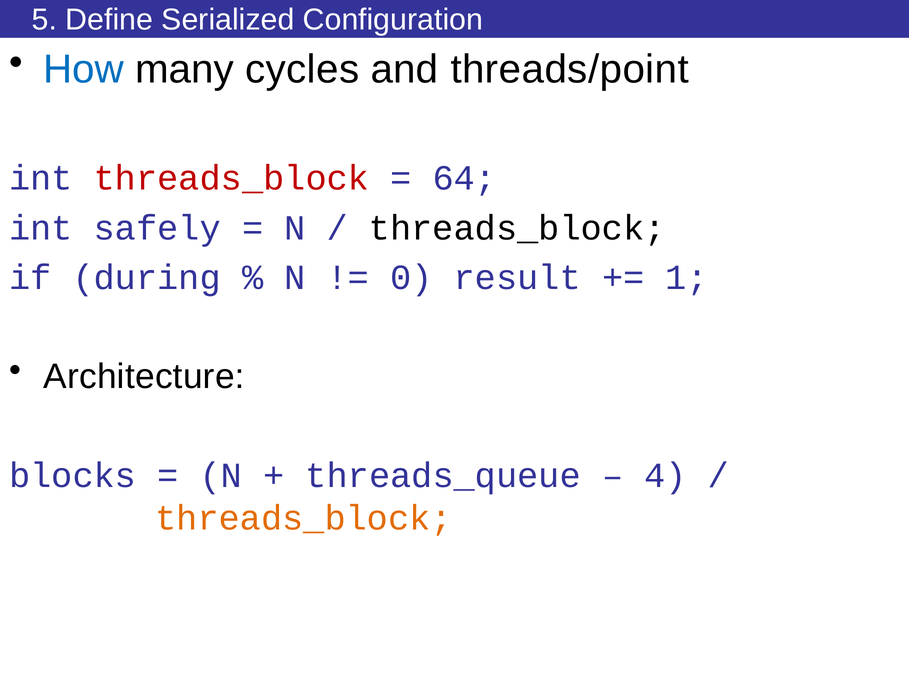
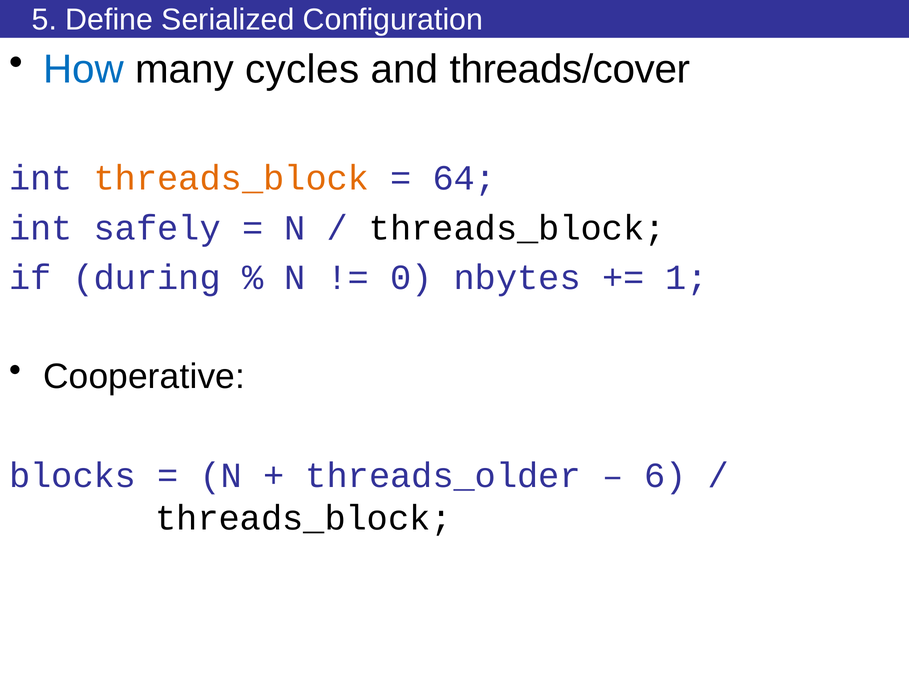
threads/point: threads/point -> threads/cover
threads_block at (231, 178) colour: red -> orange
result: result -> nbytes
Architecture: Architecture -> Cooperative
threads_queue: threads_queue -> threads_older
4: 4 -> 6
threads_block at (303, 518) colour: orange -> black
